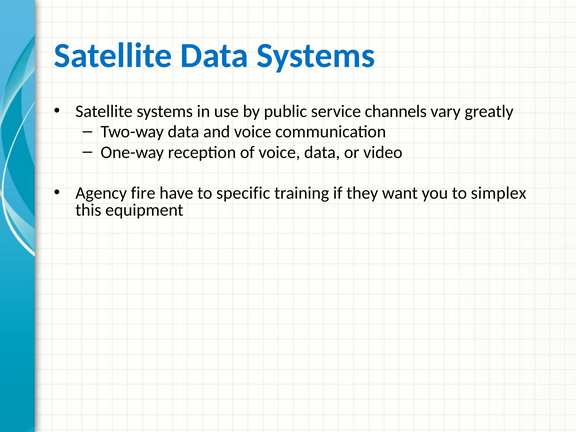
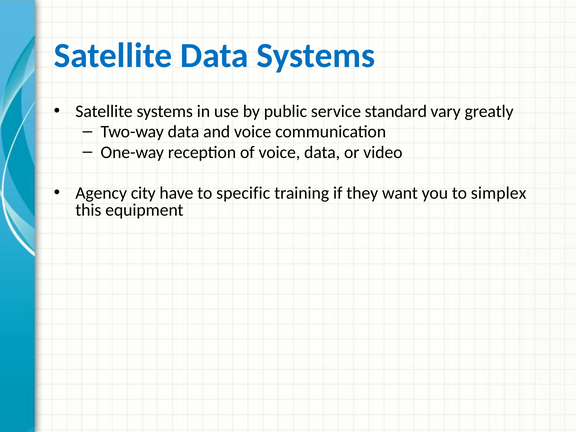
channels: channels -> standard
fire: fire -> city
